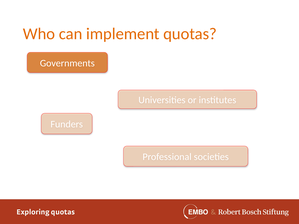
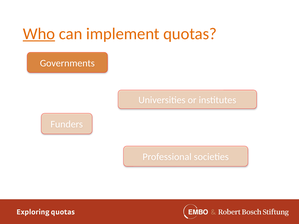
Who underline: none -> present
